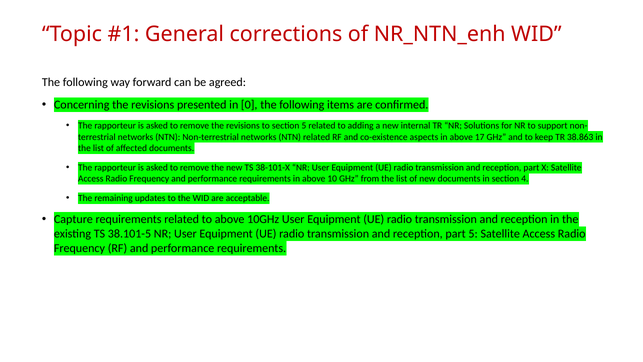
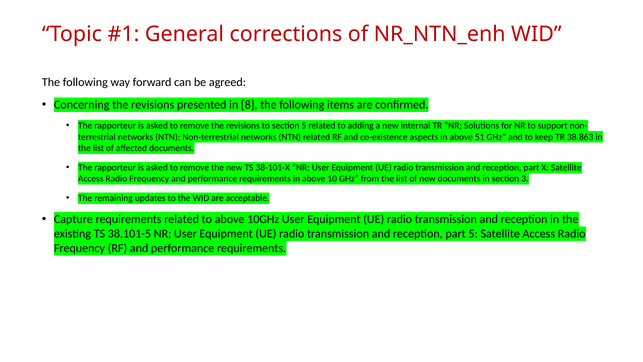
0: 0 -> 8
17: 17 -> 51
4: 4 -> 3
